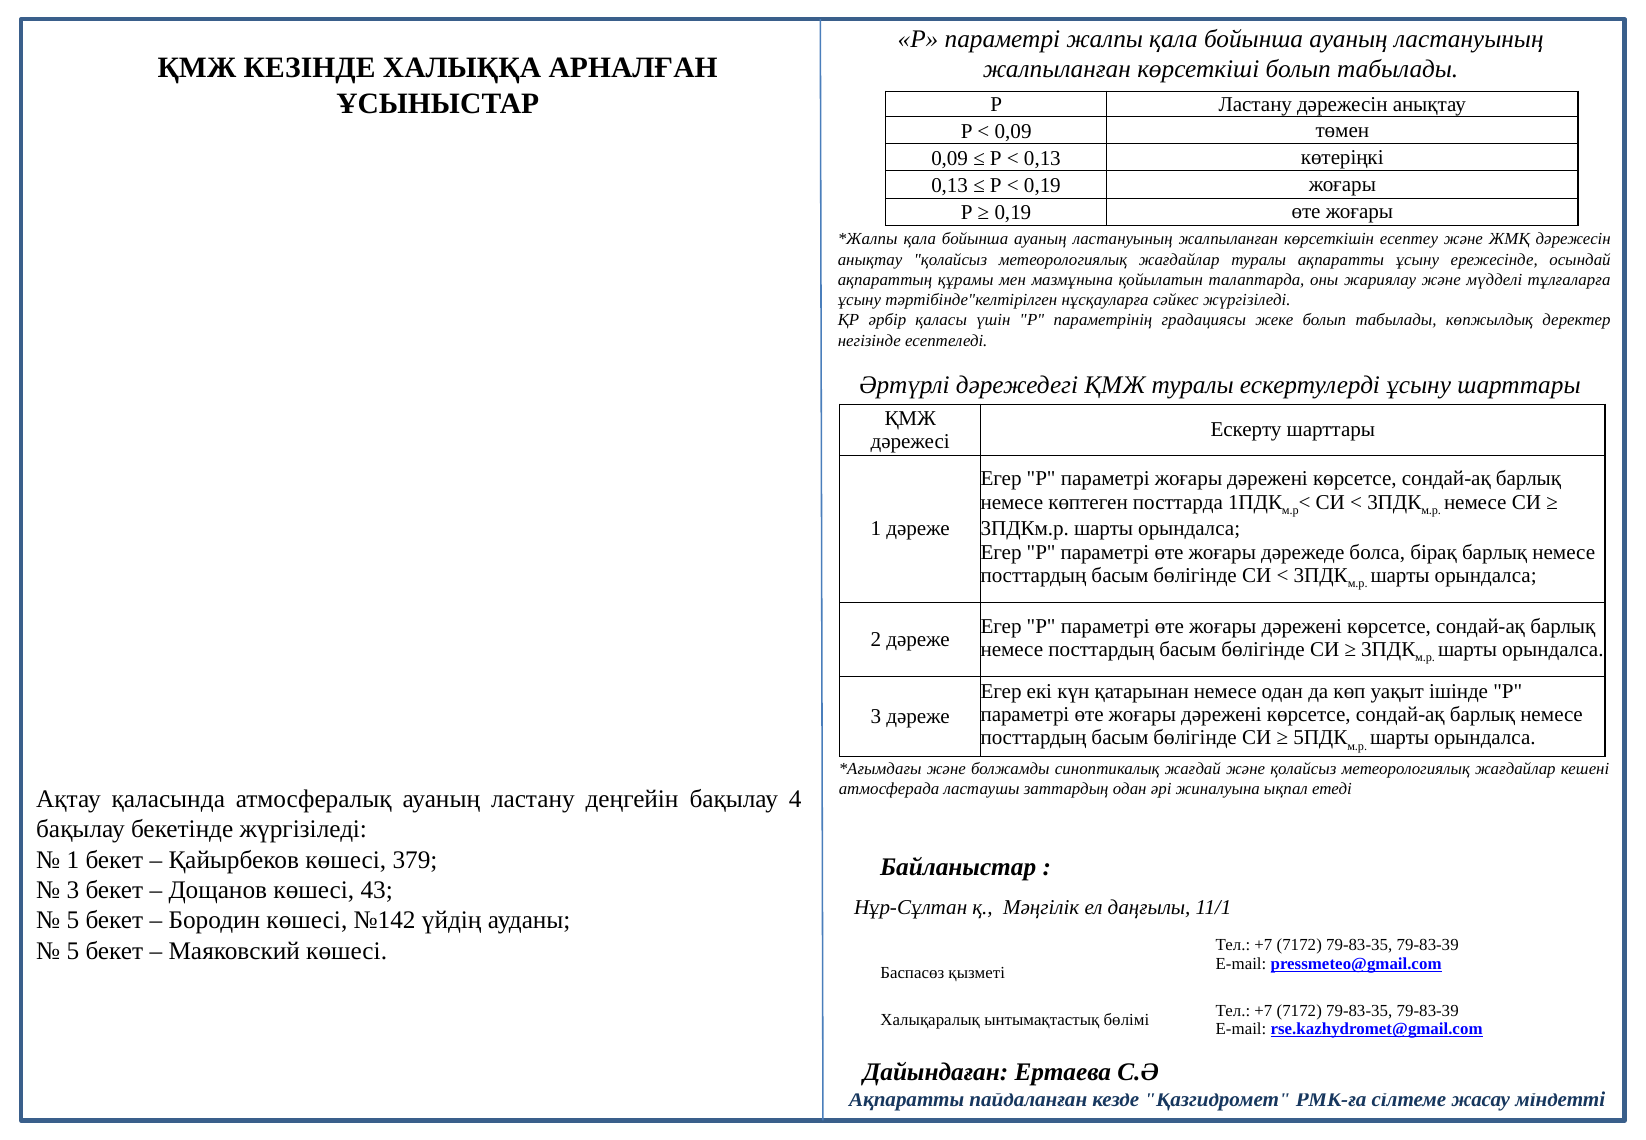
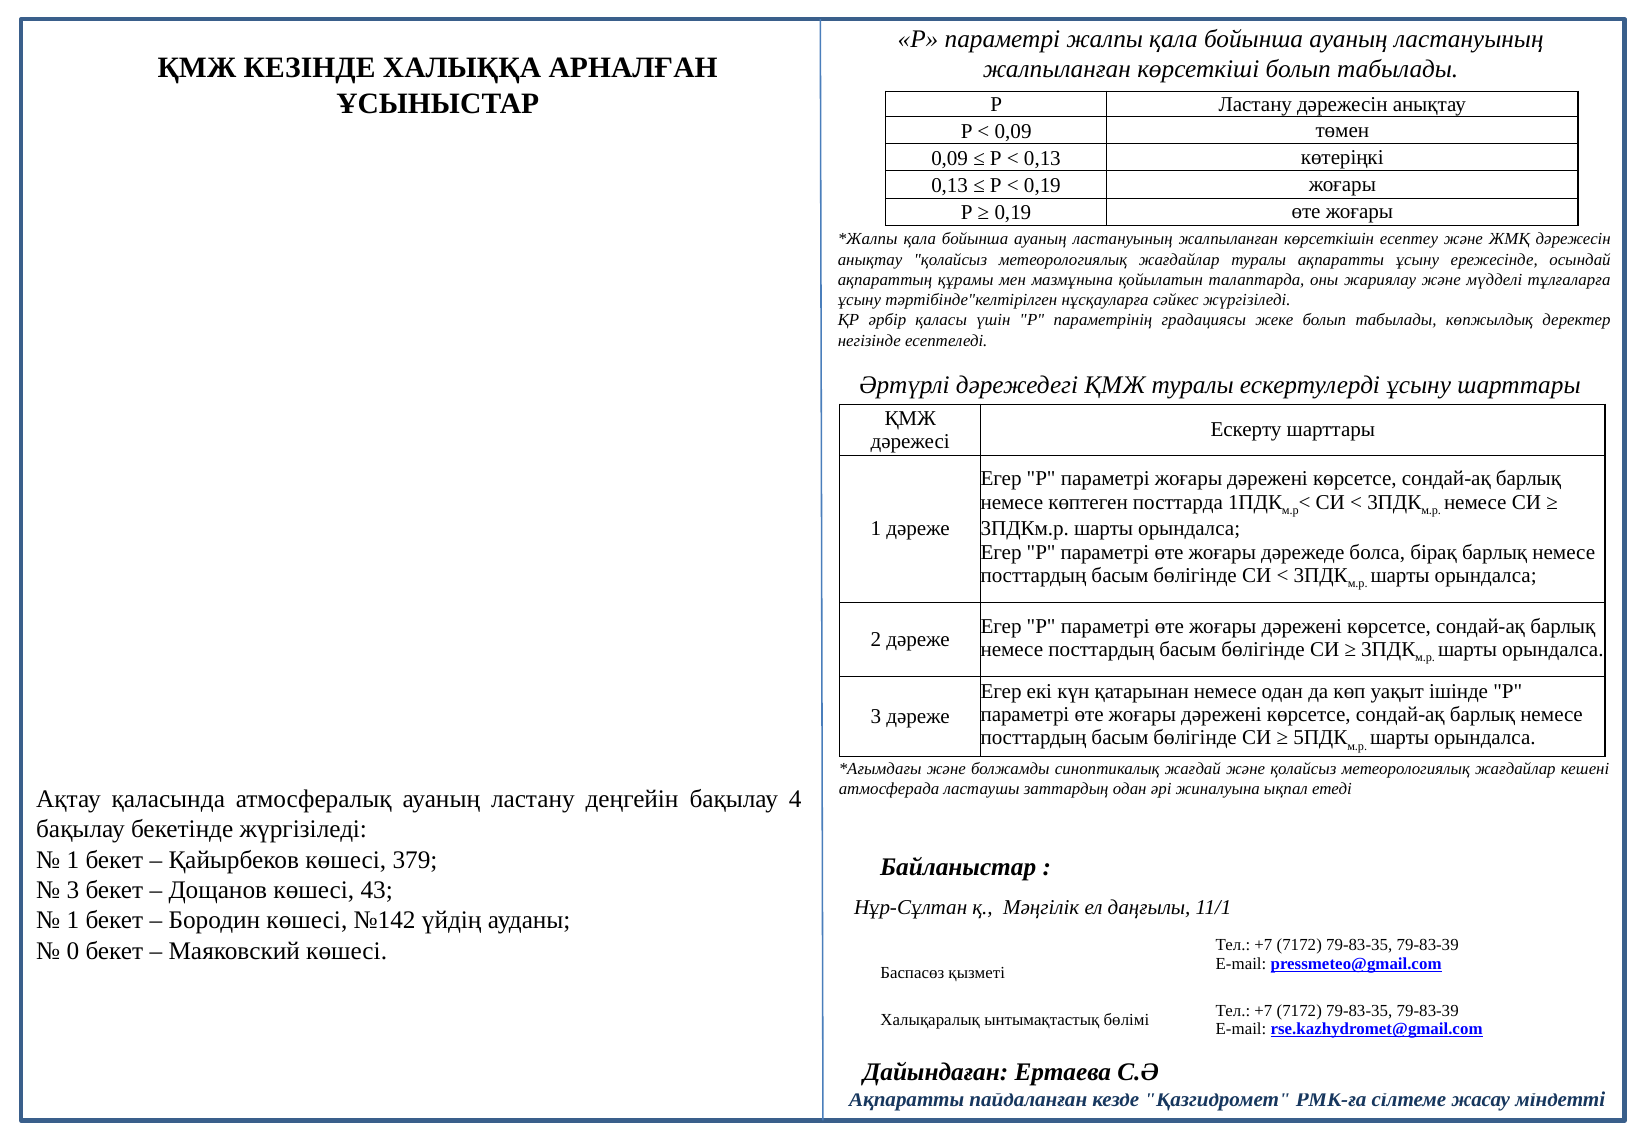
5 at (73, 920): 5 -> 1
5 at (73, 951): 5 -> 0
